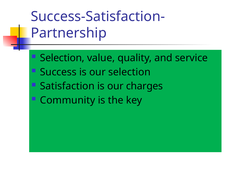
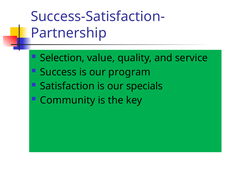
our selection: selection -> program
charges: charges -> specials
